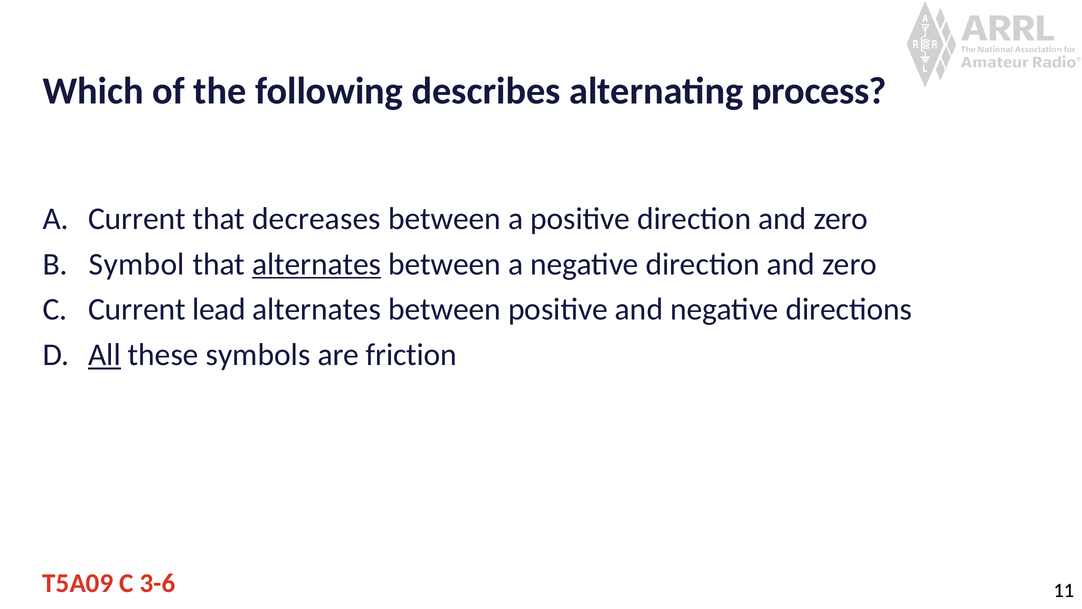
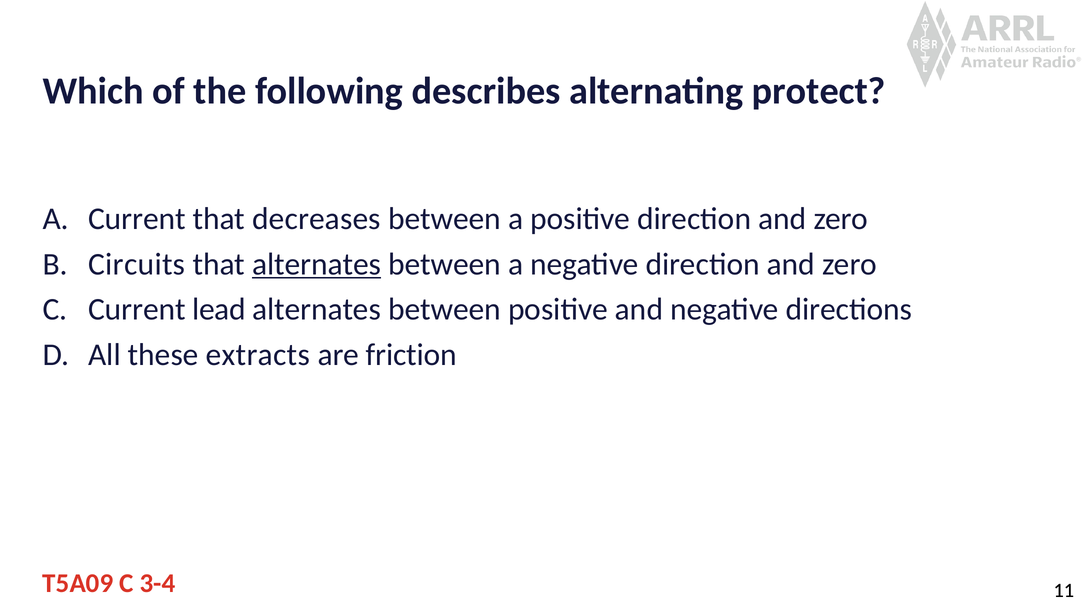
process: process -> protect
Symbol: Symbol -> Circuits
All underline: present -> none
symbols: symbols -> extracts
3-6: 3-6 -> 3-4
